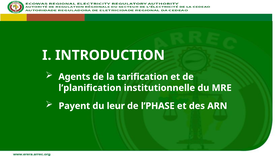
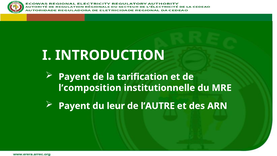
Agents at (74, 77): Agents -> Payent
l’planification: l’planification -> l’composition
l’PHASE: l’PHASE -> l’AUTRE
